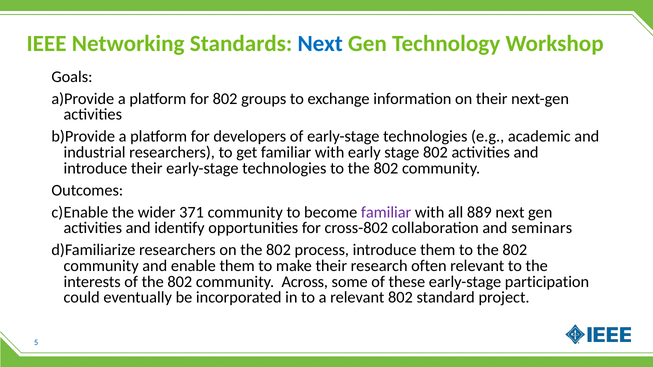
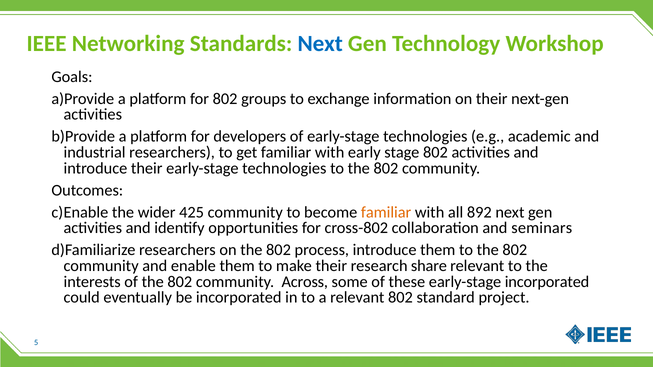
371: 371 -> 425
familiar at (386, 212) colour: purple -> orange
889: 889 -> 892
often: often -> share
early-stage participation: participation -> incorporated
